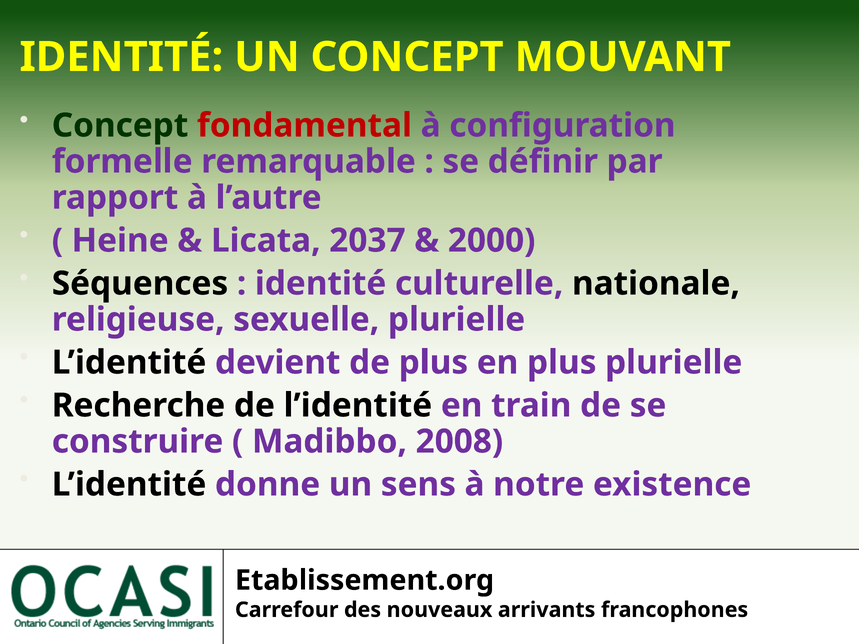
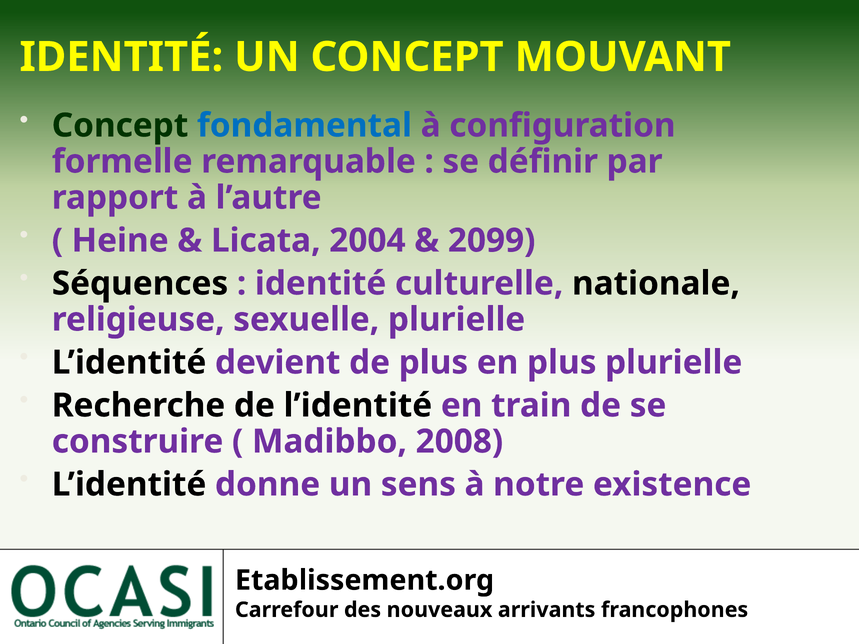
fondamental colour: red -> blue
2037: 2037 -> 2004
2000: 2000 -> 2099
